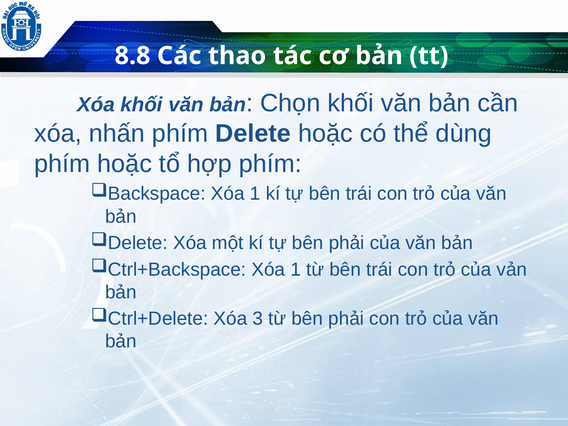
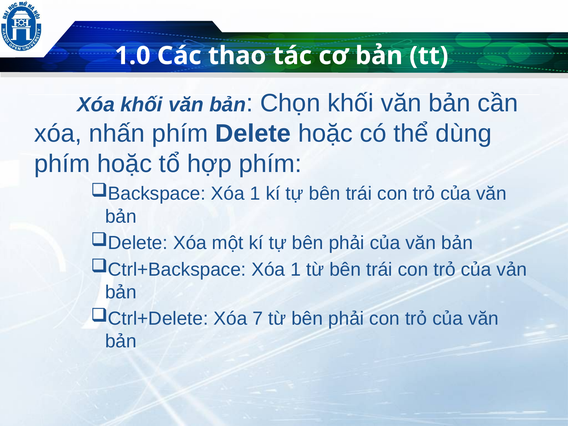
8.8: 8.8 -> 1.0
3: 3 -> 7
